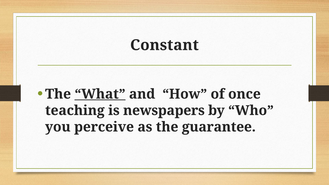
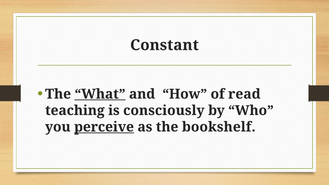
once: once -> read
newspapers: newspapers -> consciously
perceive underline: none -> present
guarantee: guarantee -> bookshelf
